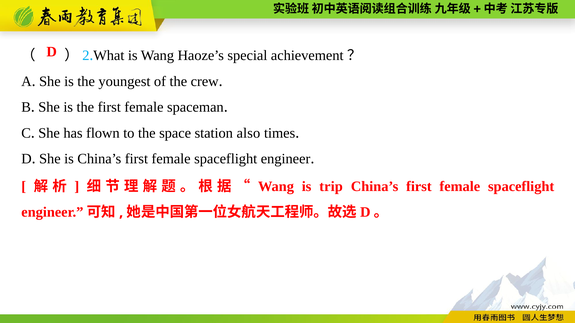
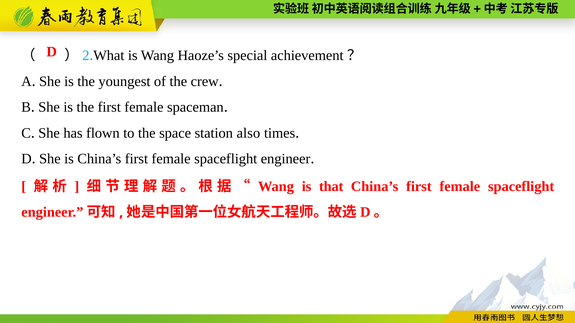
trip: trip -> that
